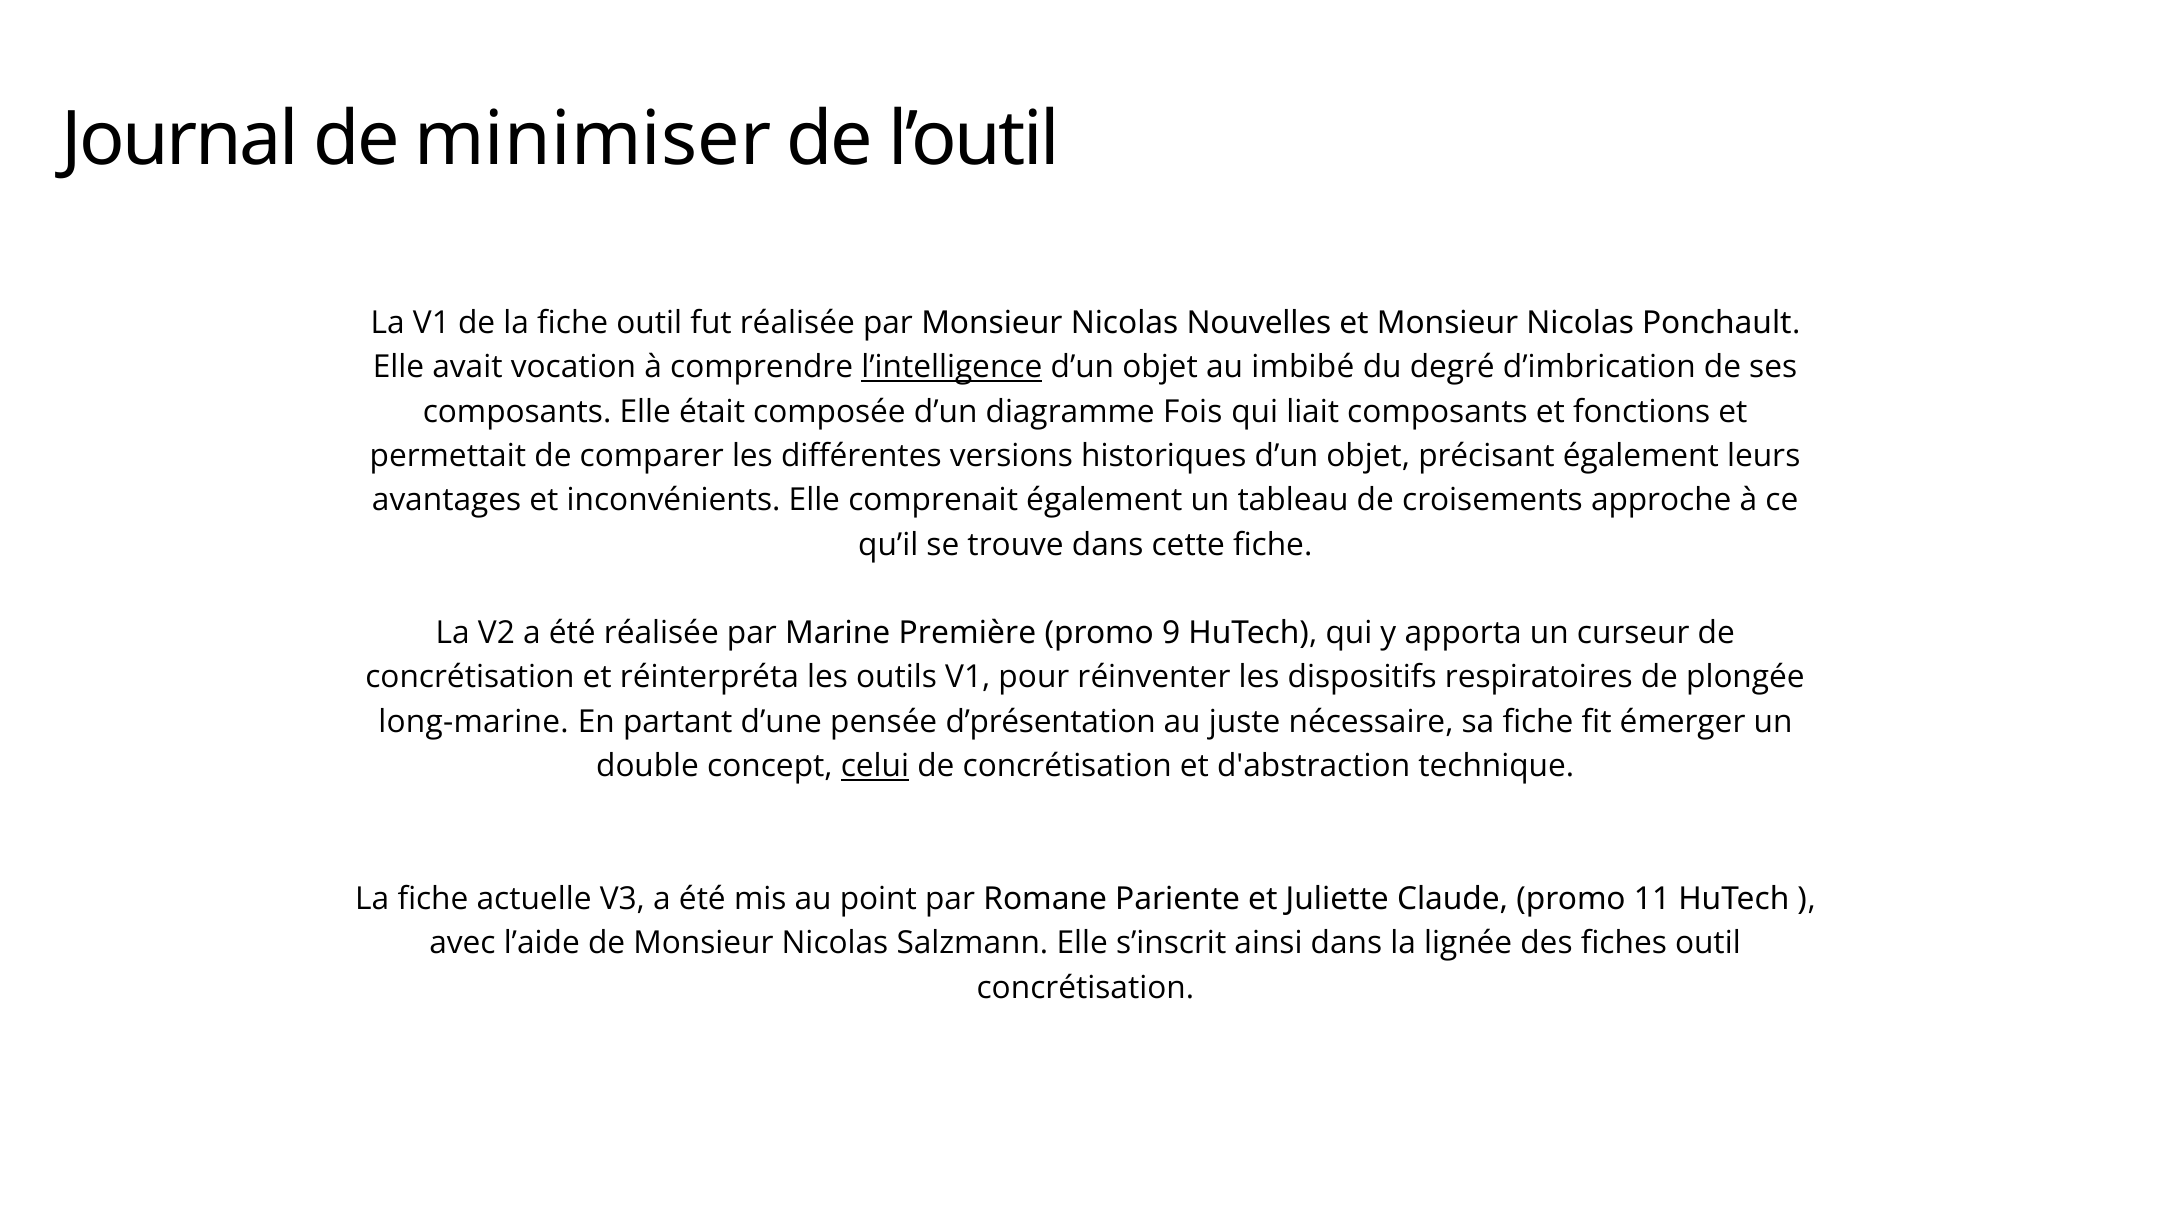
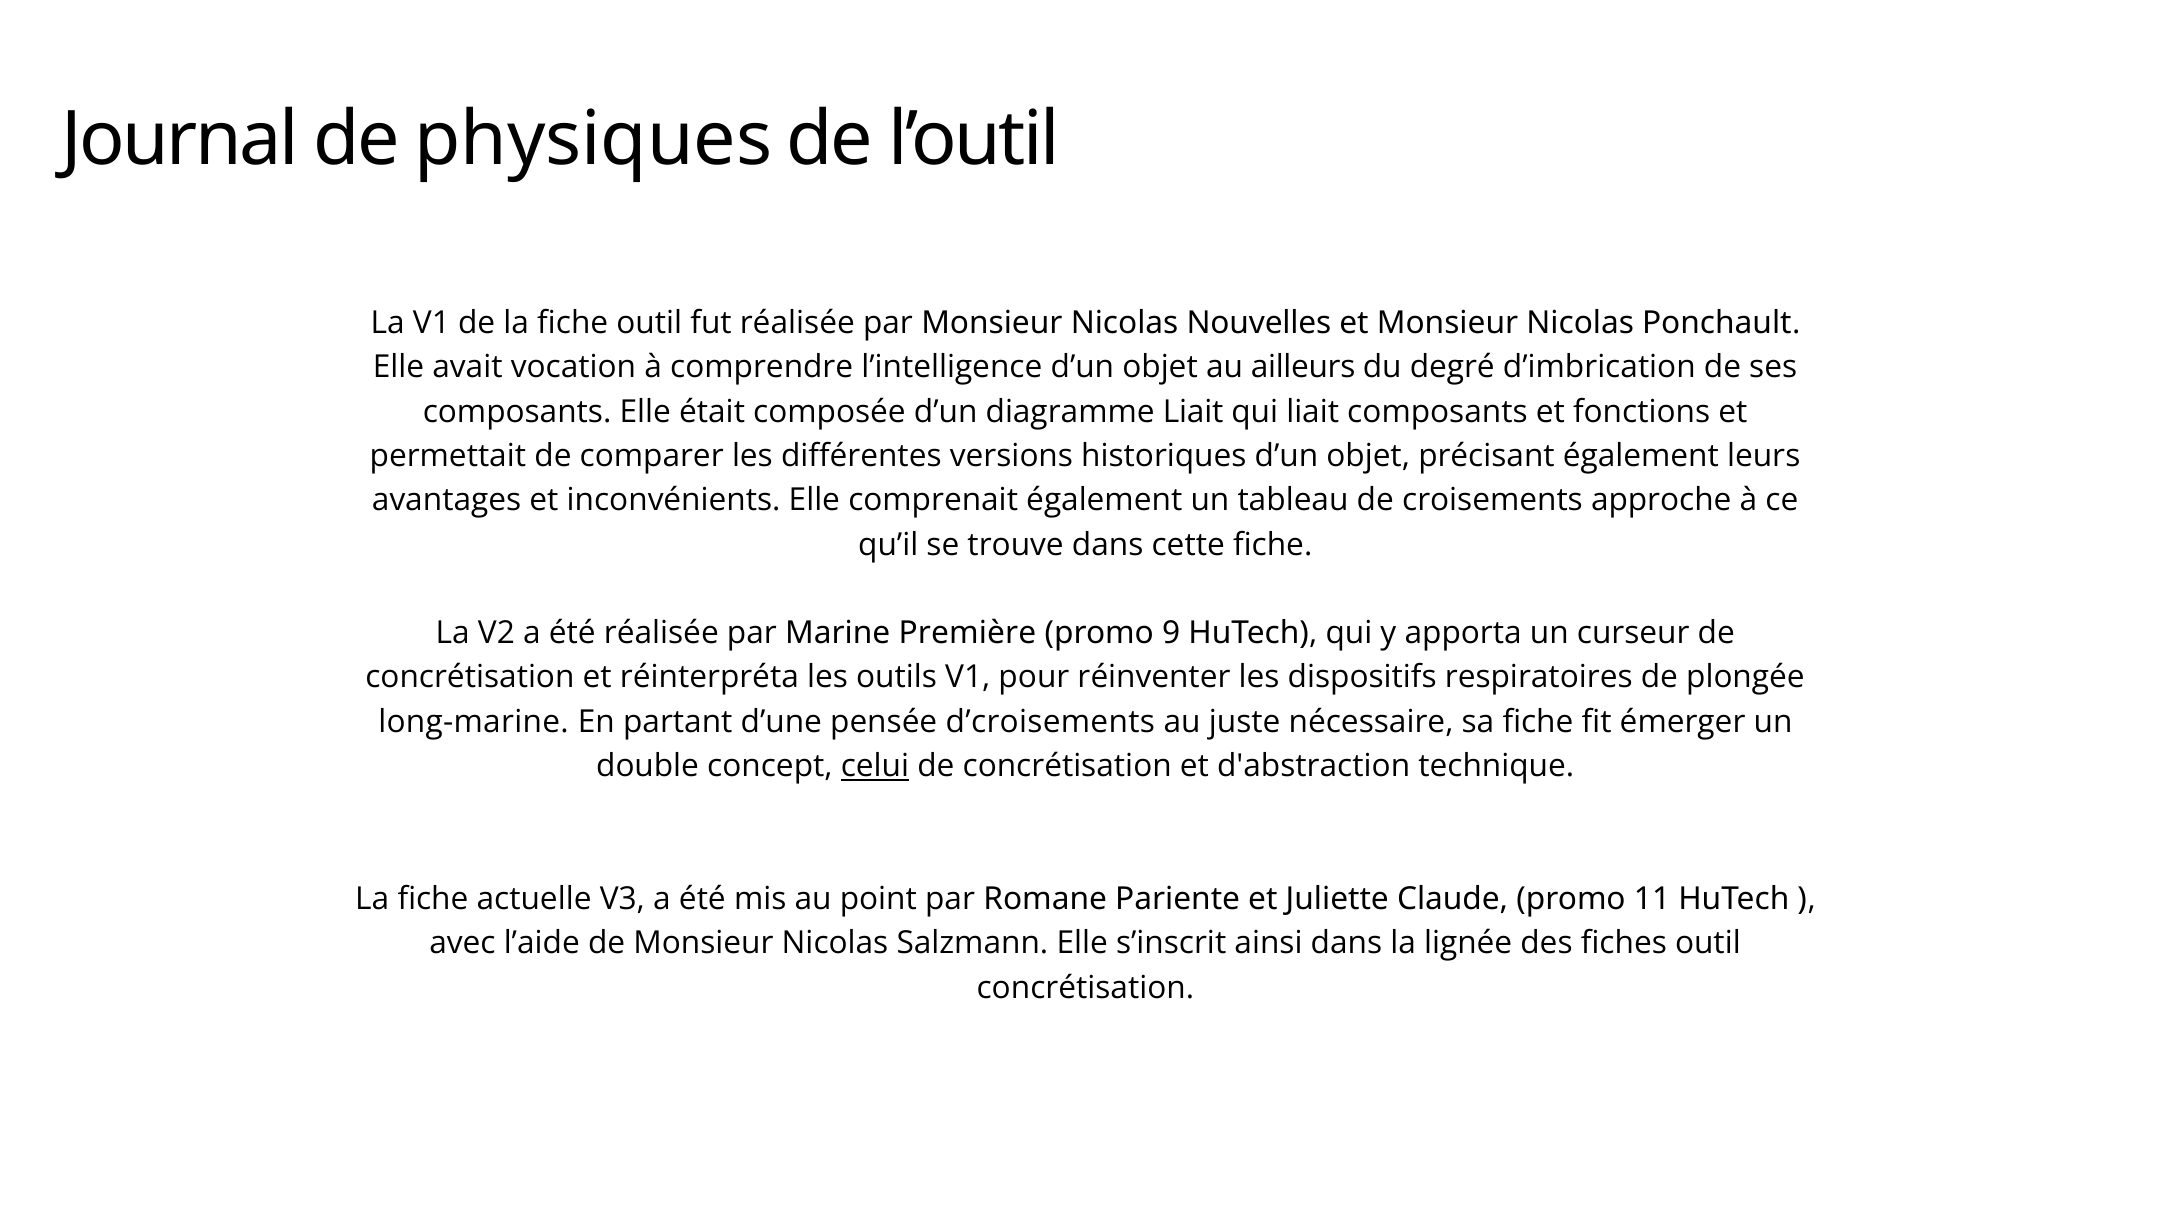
minimiser: minimiser -> physiques
l’intelligence underline: present -> none
imbibé: imbibé -> ailleurs
diagramme Fois: Fois -> Liait
d’présentation: d’présentation -> d’croisements
